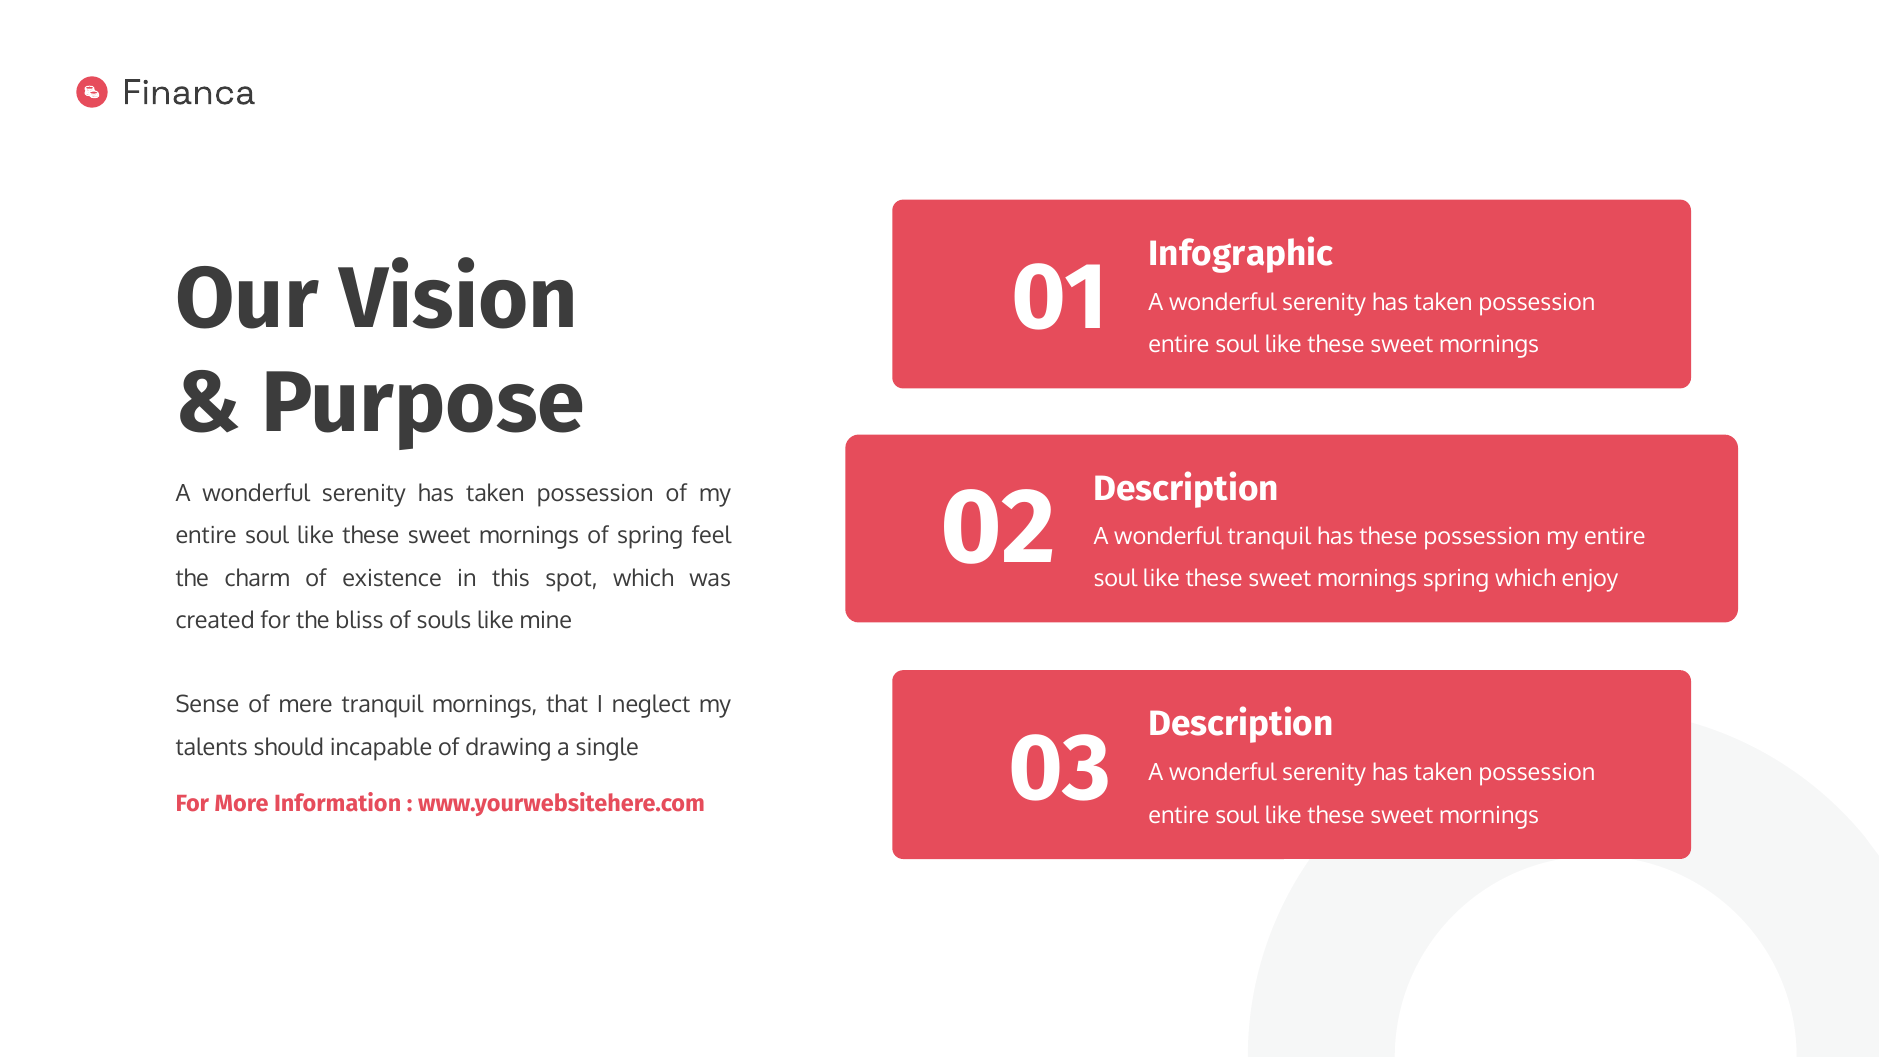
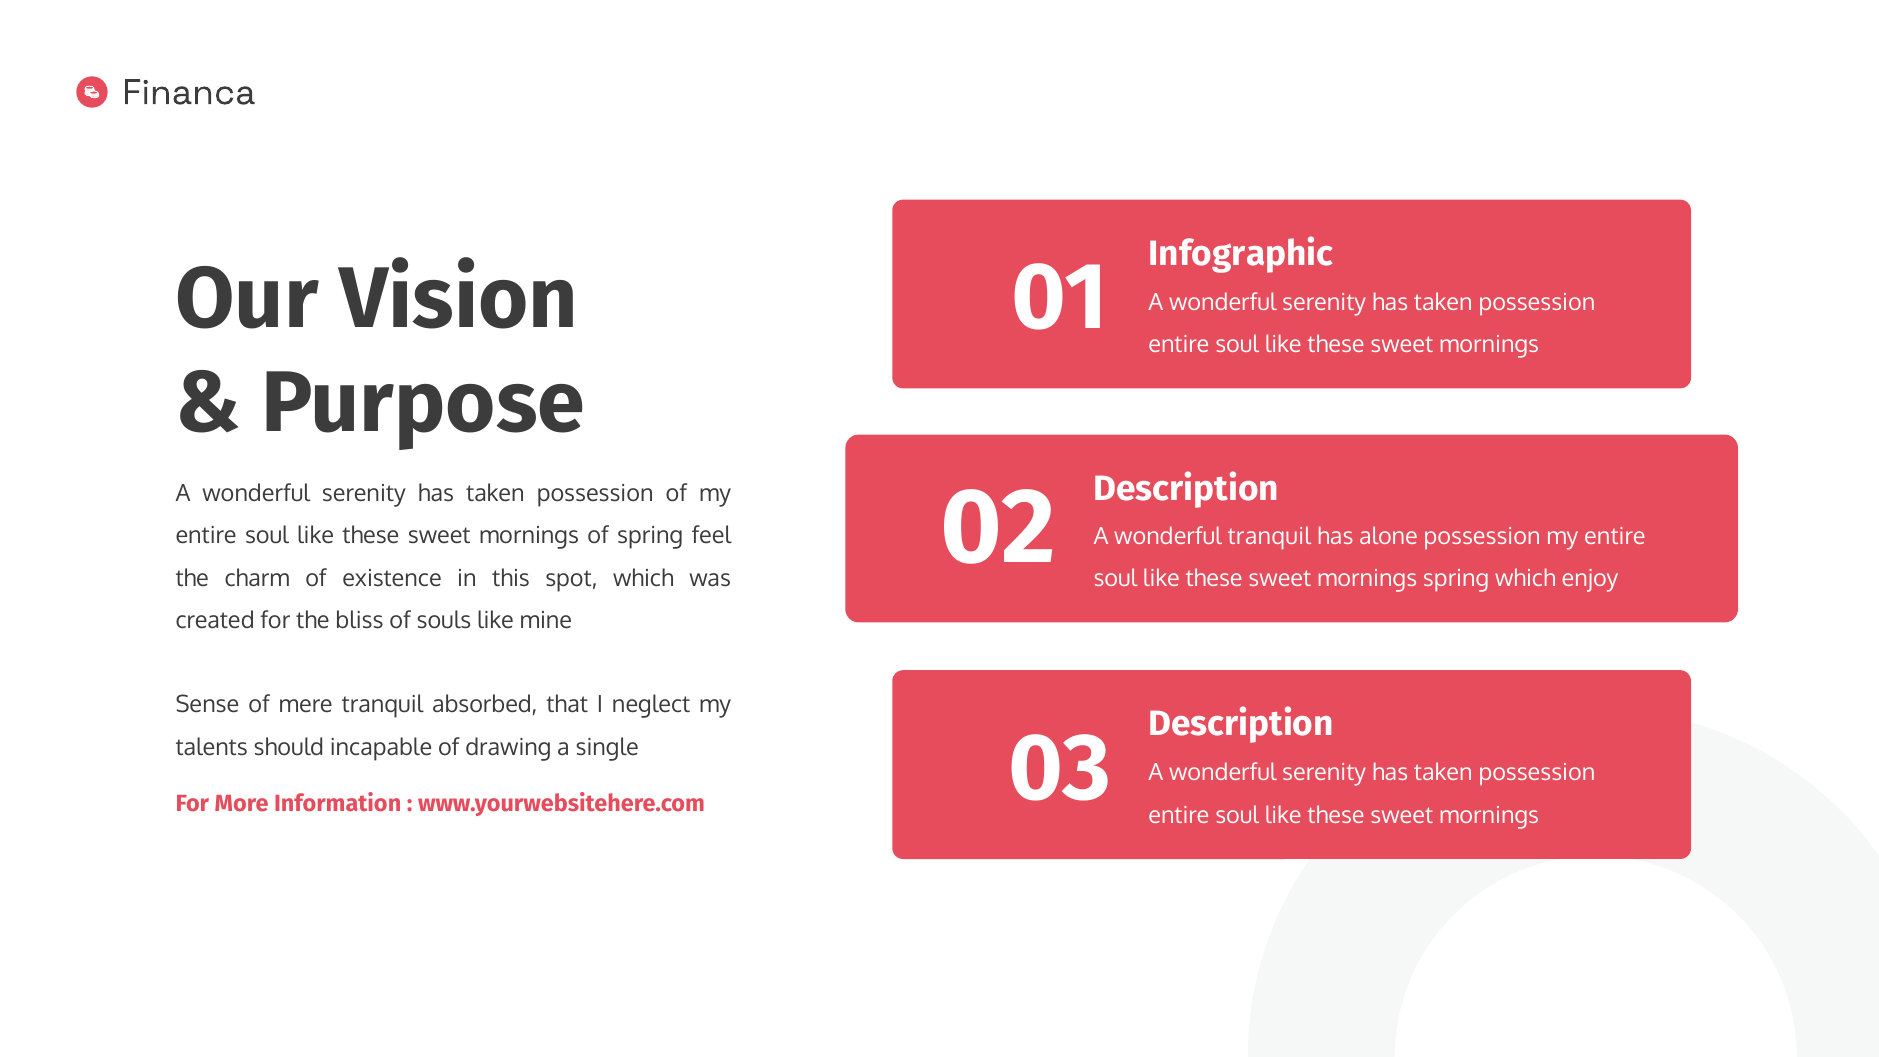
has these: these -> alone
tranquil mornings: mornings -> absorbed
